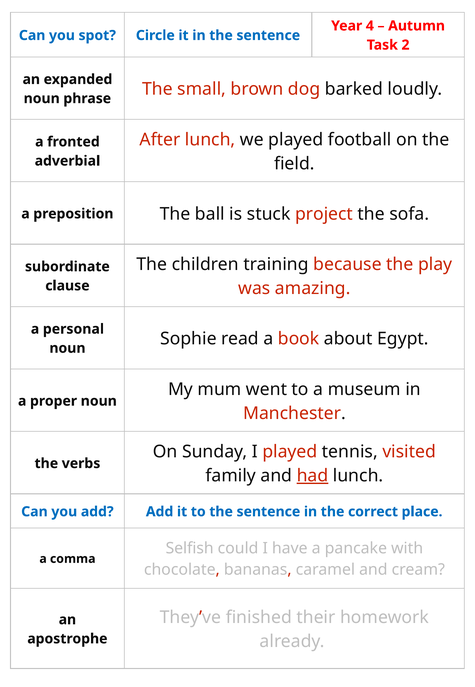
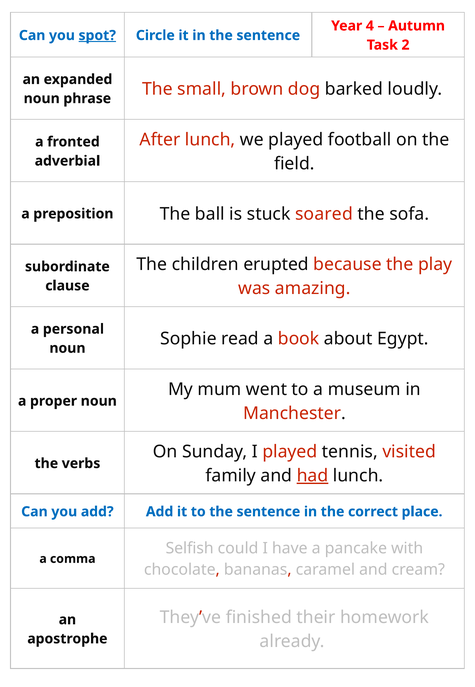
spot underline: none -> present
project: project -> soared
training: training -> erupted
